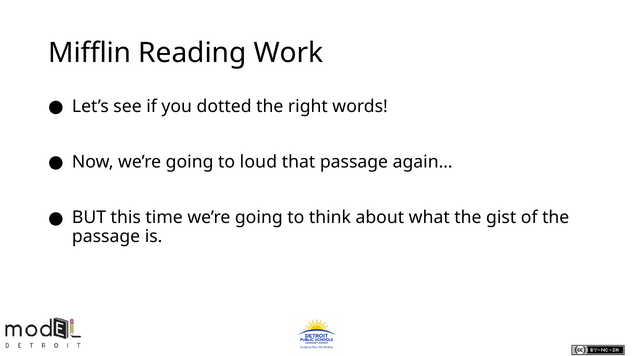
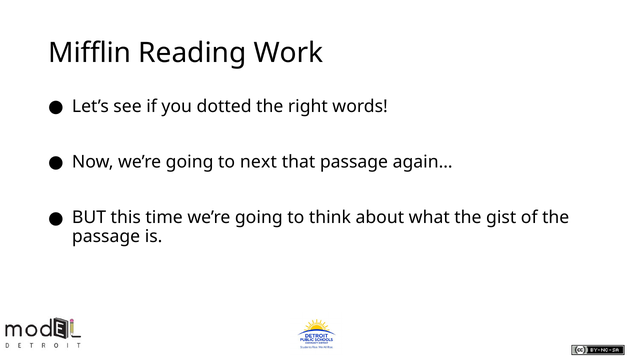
loud: loud -> next
